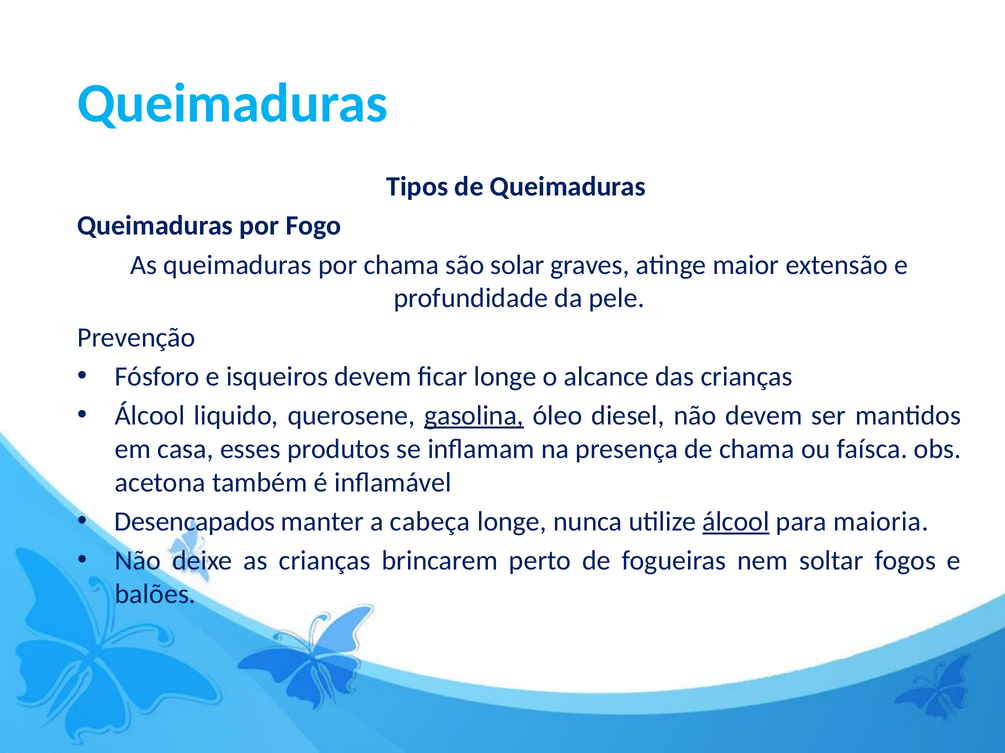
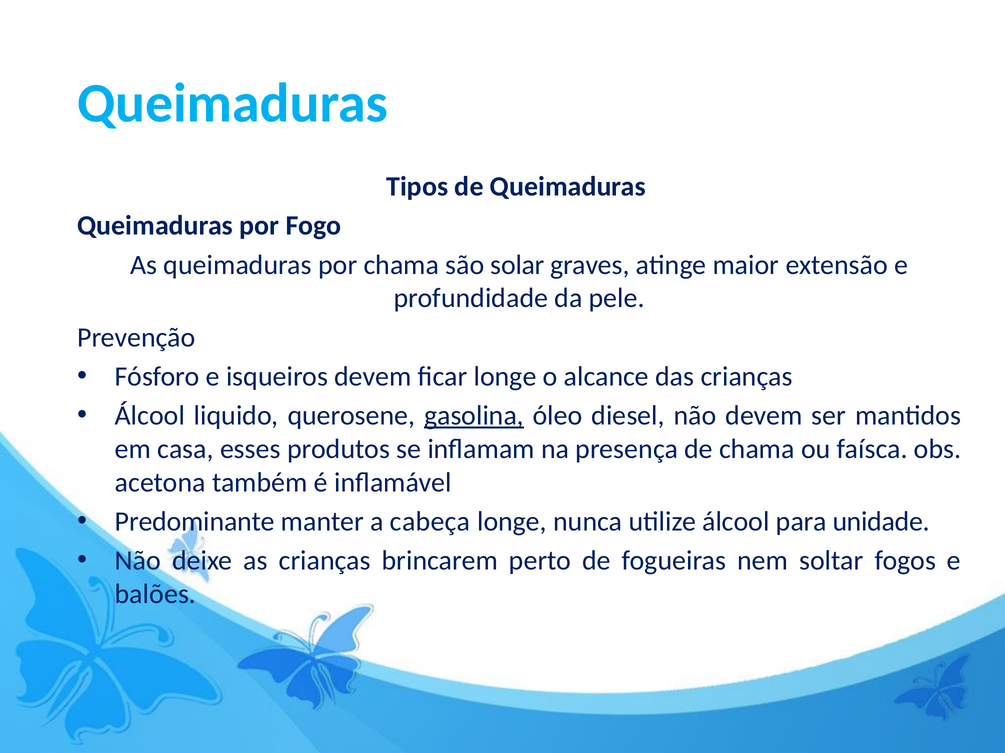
Desencapados: Desencapados -> Predominante
álcool at (736, 522) underline: present -> none
maioria: maioria -> unidade
